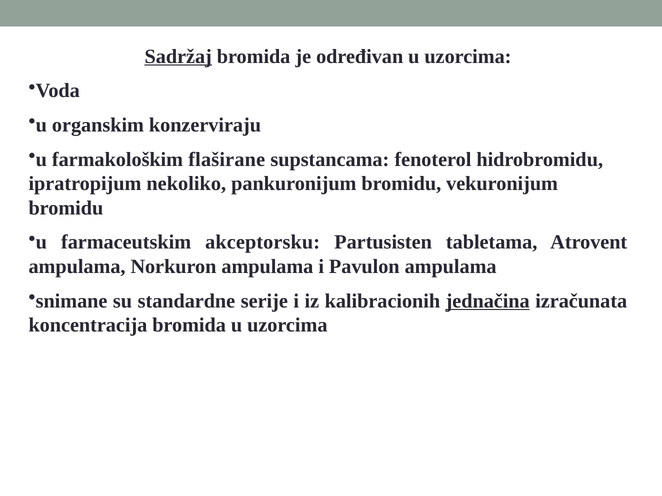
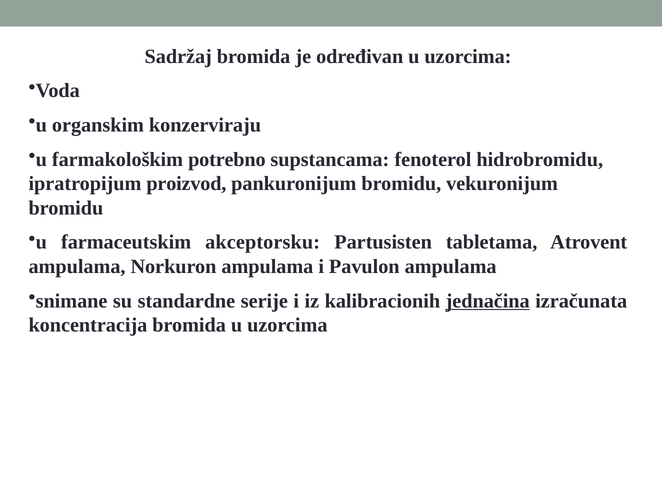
Sadržaj underline: present -> none
flaširane: flaširane -> potrebno
nekoliko: nekoliko -> proizvod
